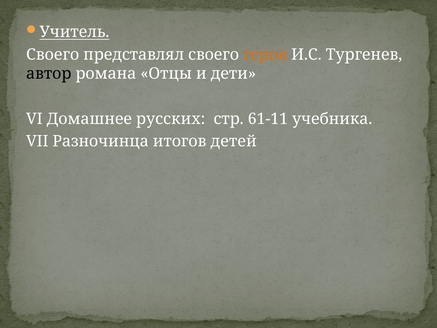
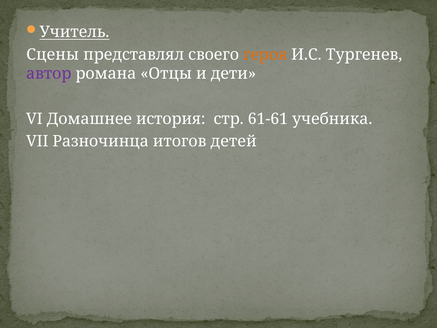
Своего at (53, 55): Своего -> Сцены
автор colour: black -> purple
русских: русских -> история
61-11: 61-11 -> 61-61
